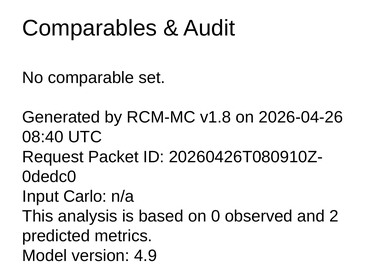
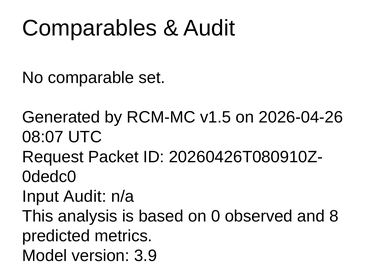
v1.8: v1.8 -> v1.5
08:40: 08:40 -> 08:07
Input Carlo: Carlo -> Audit
2: 2 -> 8
4.9: 4.9 -> 3.9
